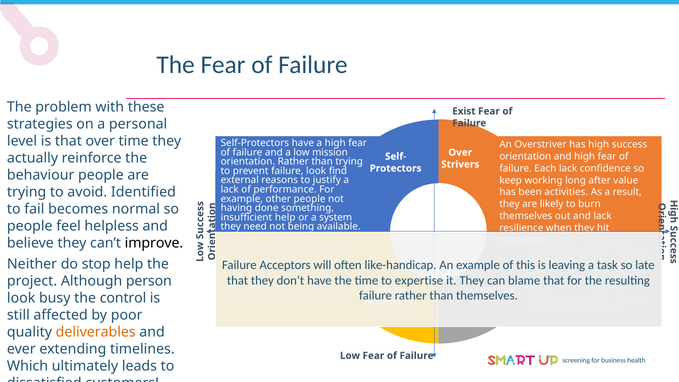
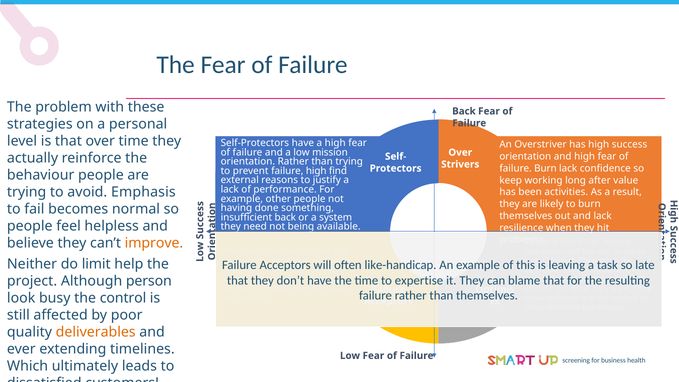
Exist at (464, 111): Exist -> Back
failure Each: Each -> Burn
failure look: look -> high
Identified: Identified -> Emphasis
insufficient help: help -> back
improve colour: black -> orange
stop: stop -> limit
